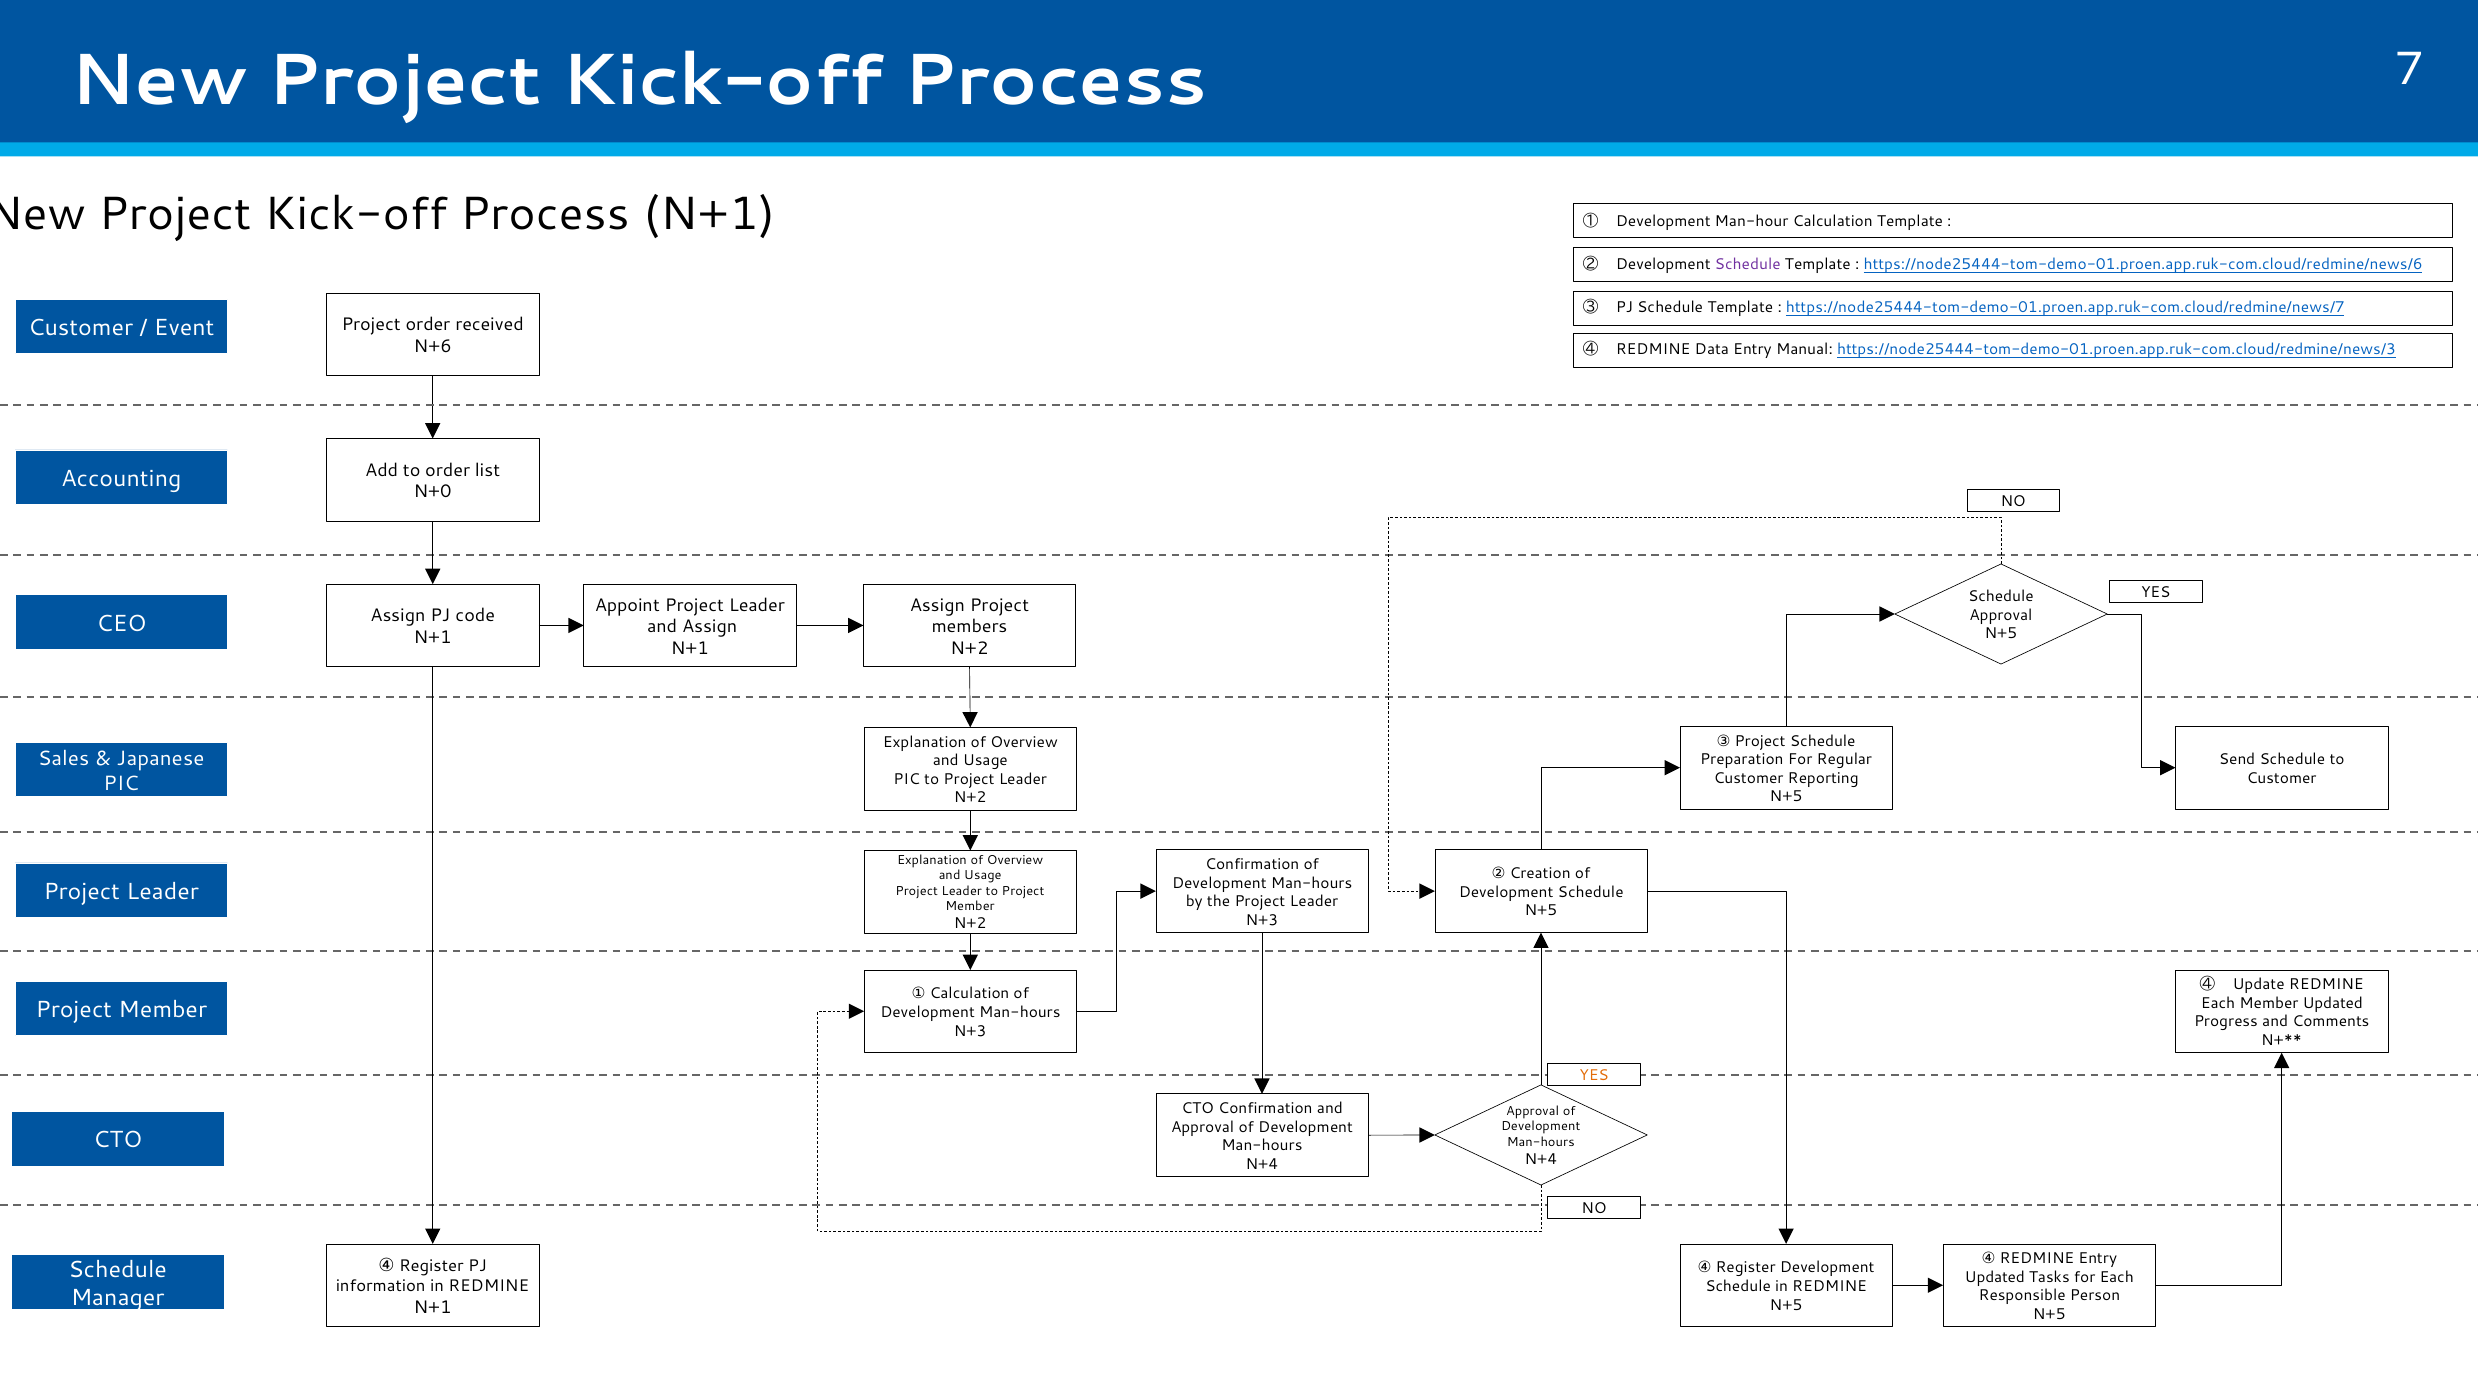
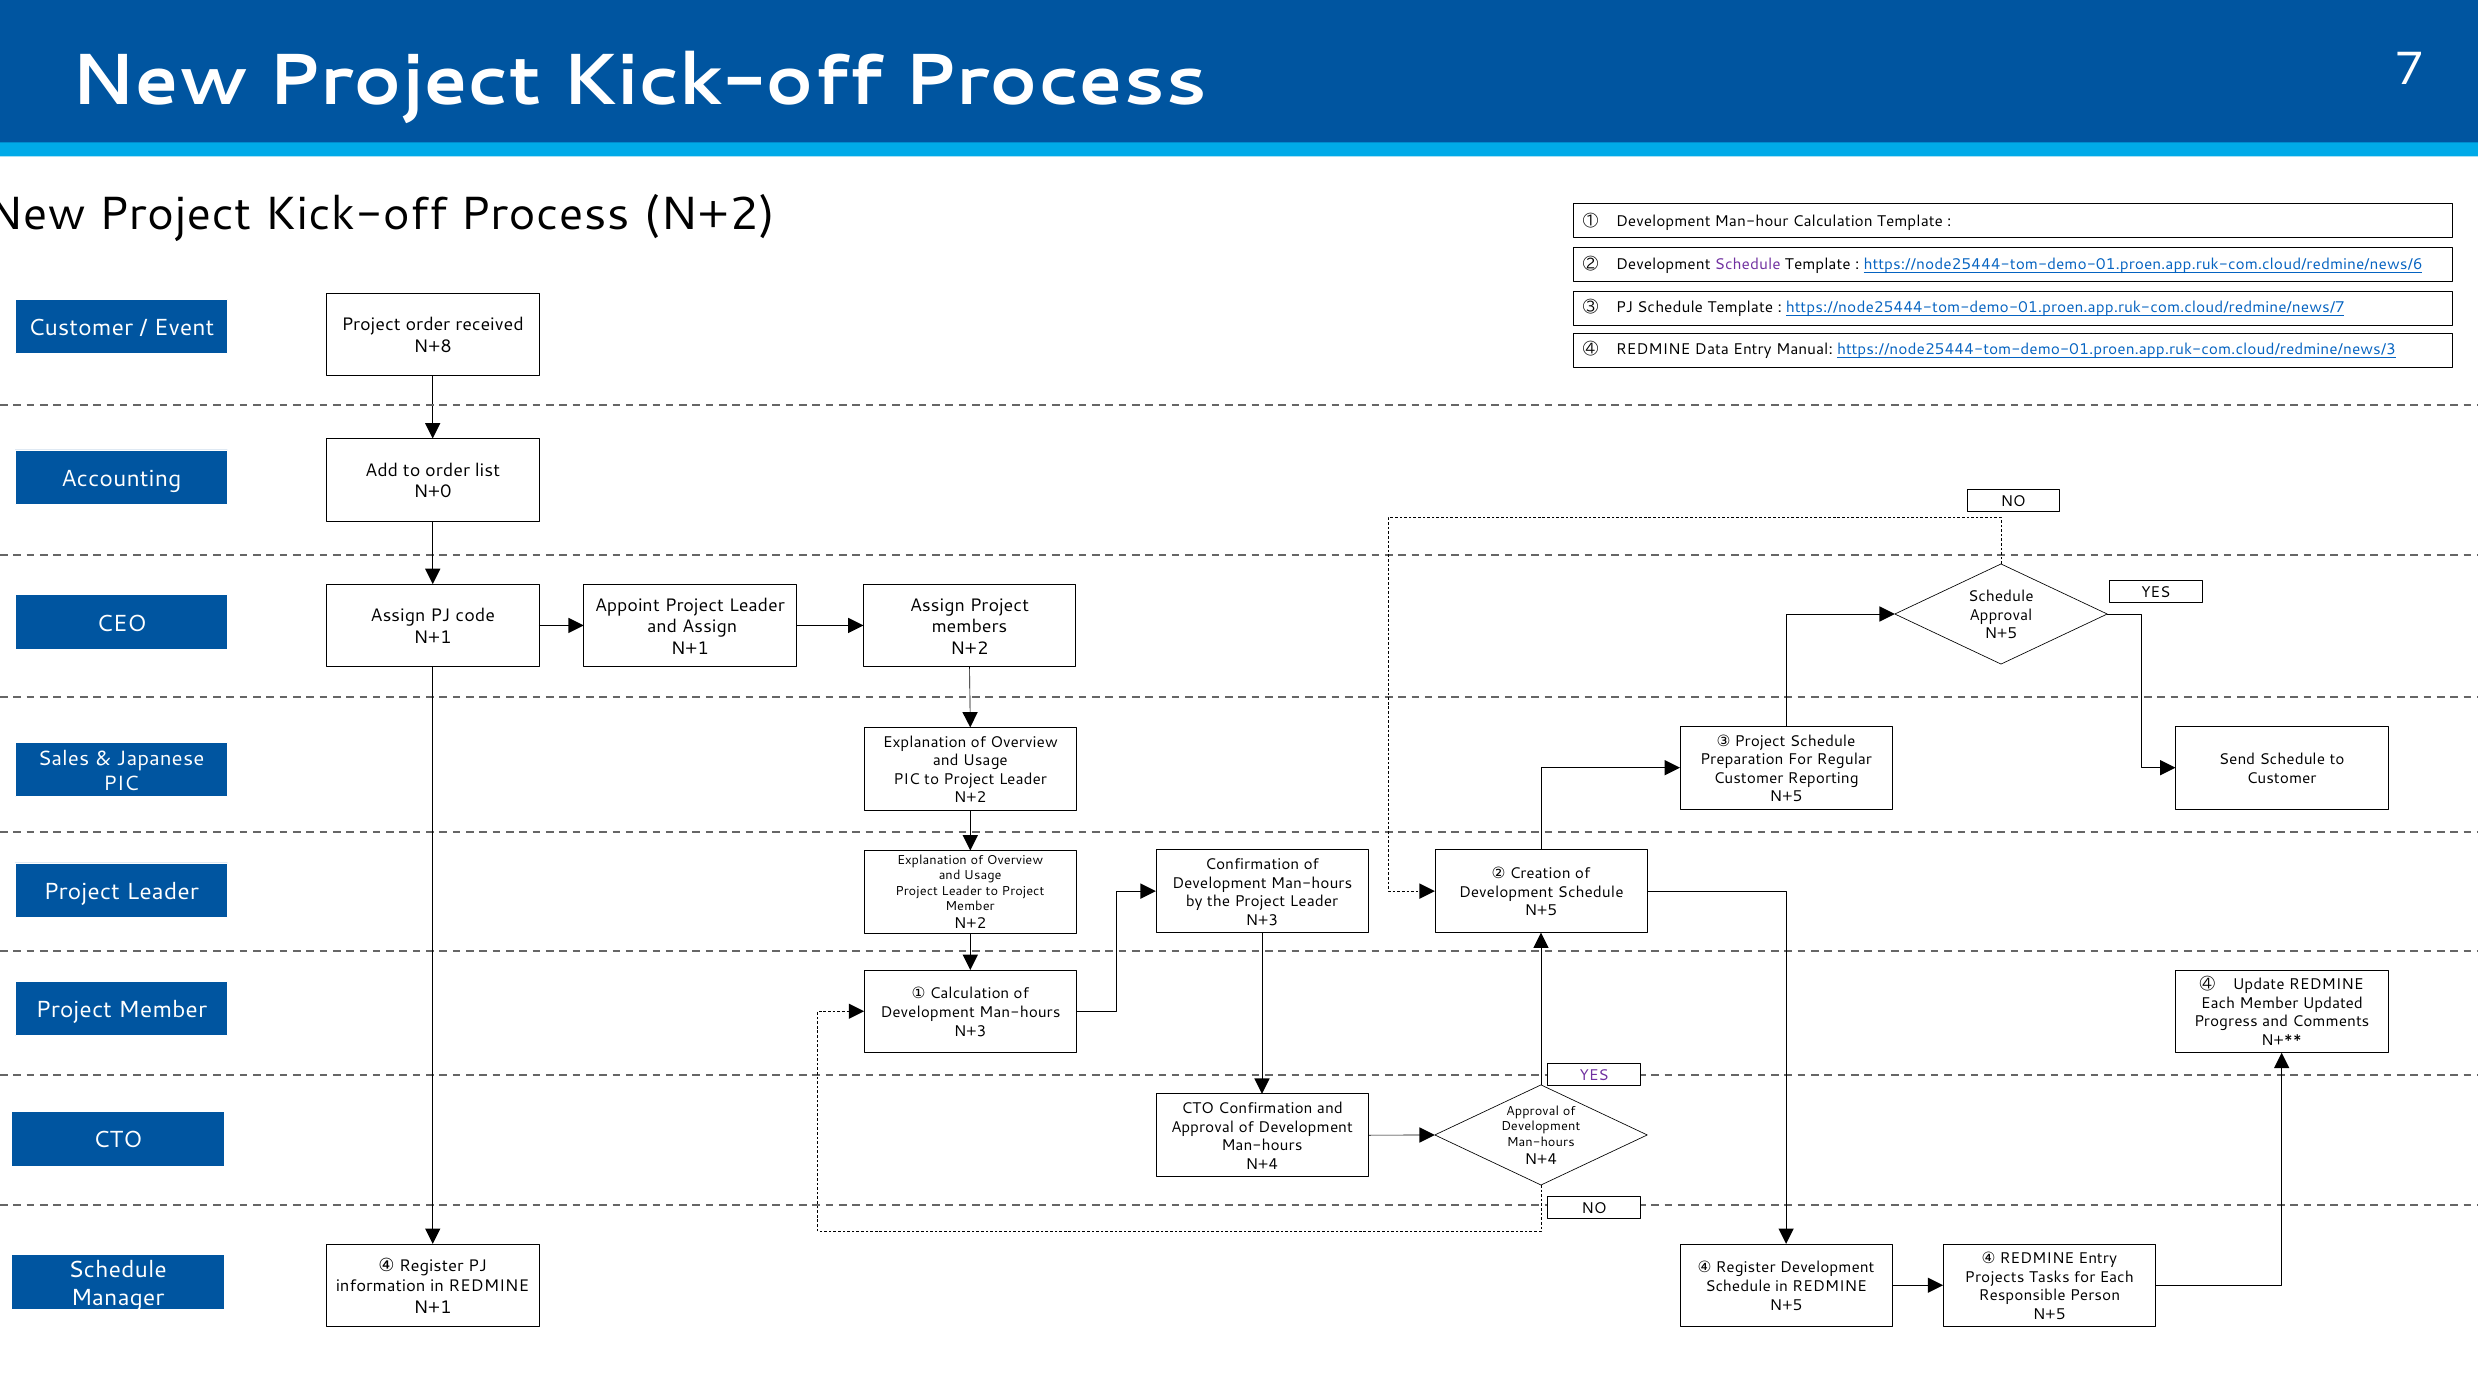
Process N+1: N+1 -> N+2
N+6: N+6 -> N+8
YES at (1594, 1075) colour: orange -> purple
Updated at (1995, 1277): Updated -> Projects
